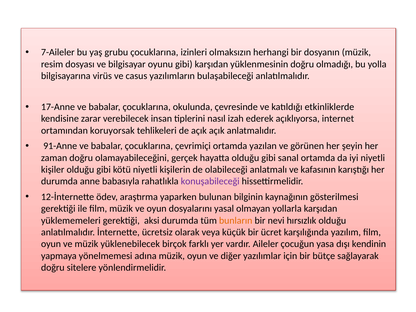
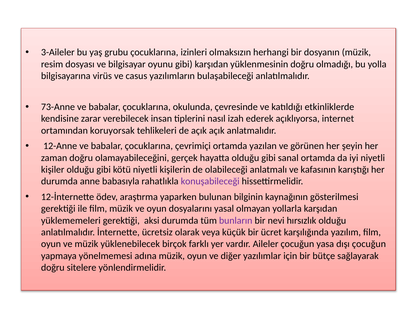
7-Aileler: 7-Aileler -> 3-Aileler
17-Anne: 17-Anne -> 73-Anne
91-Anne: 91-Anne -> 12-Anne
bunların colour: orange -> purple
dışı kendinin: kendinin -> çocuğun
